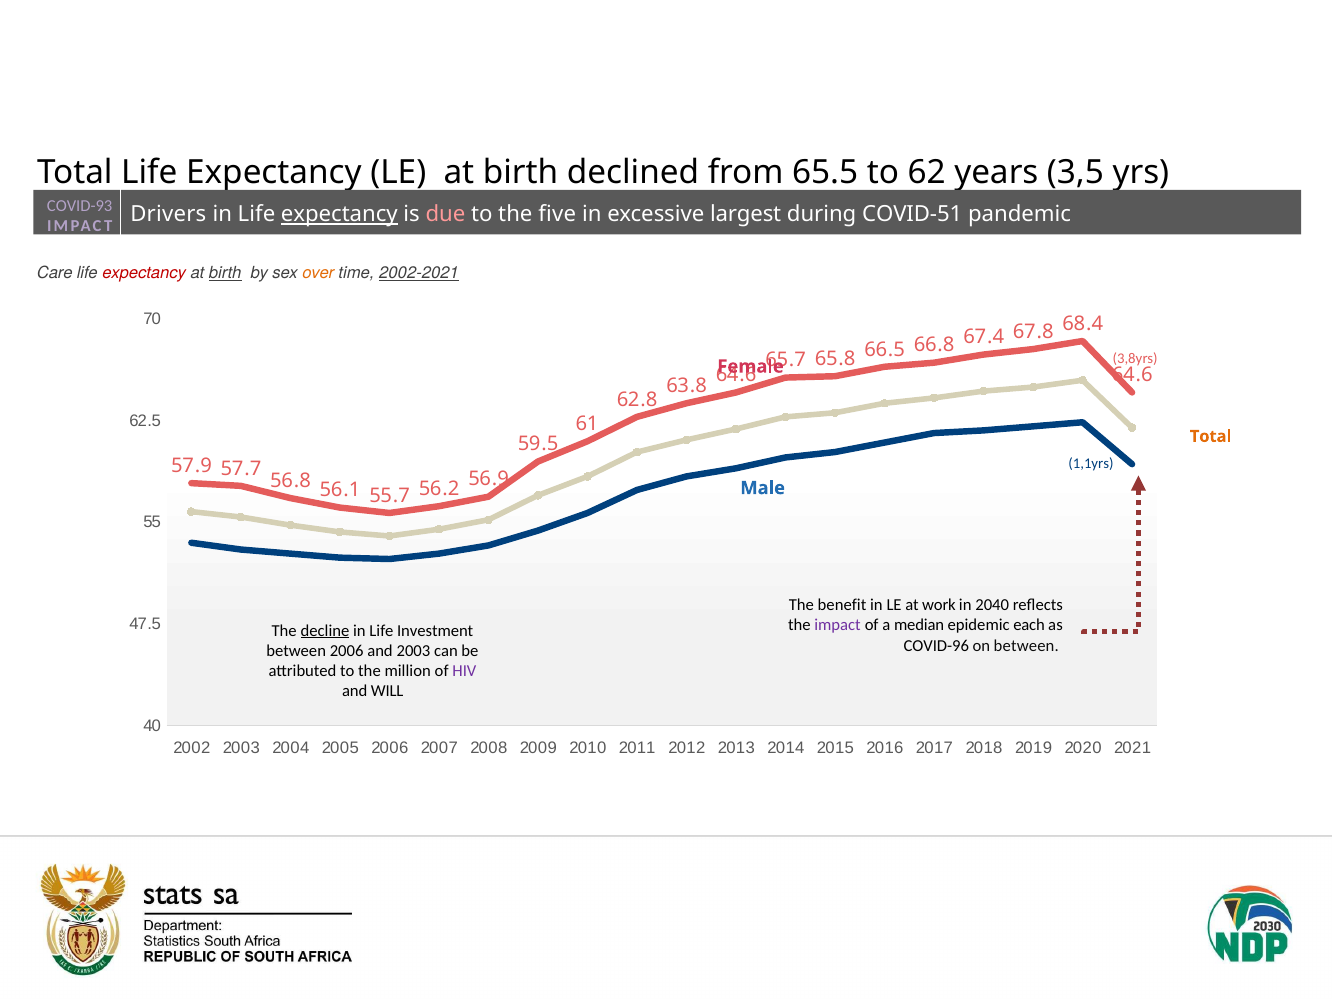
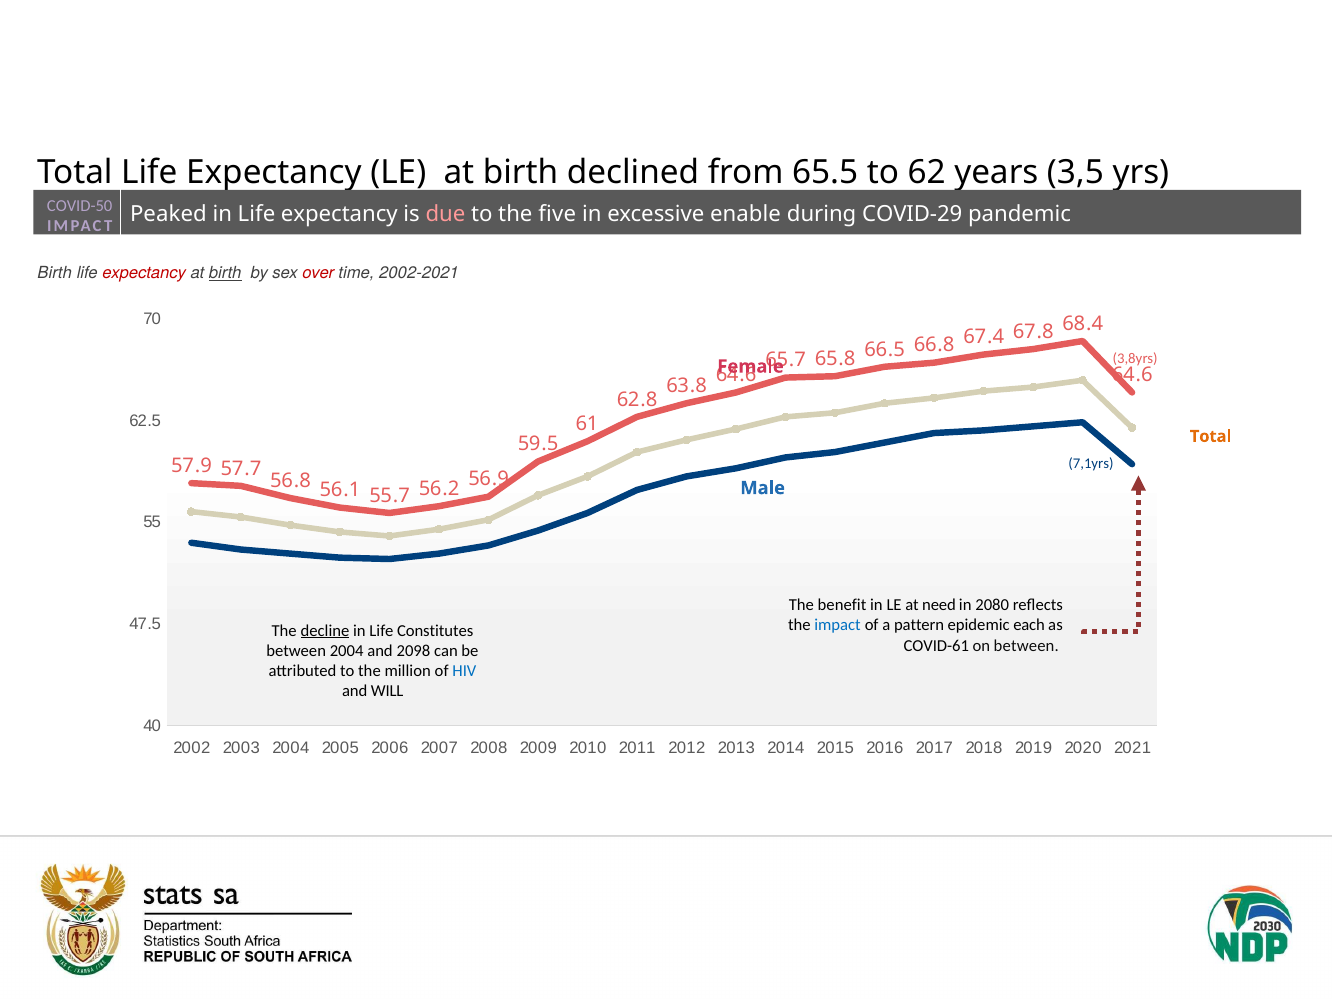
COVID-93: COVID-93 -> COVID-50
Drivers: Drivers -> Peaked
expectancy at (339, 214) underline: present -> none
largest: largest -> enable
COVID-51: COVID-51 -> COVID-29
Care at (55, 273): Care -> Birth
over colour: orange -> red
2002-2021 underline: present -> none
1,1yrs: 1,1yrs -> 7,1yrs
work: work -> need
2040: 2040 -> 2080
impact at (838, 625) colour: purple -> blue
median: median -> pattern
Investment: Investment -> Constitutes
COVID-96: COVID-96 -> COVID-61
between 2006: 2006 -> 2004
and 2003: 2003 -> 2098
HIV colour: purple -> blue
